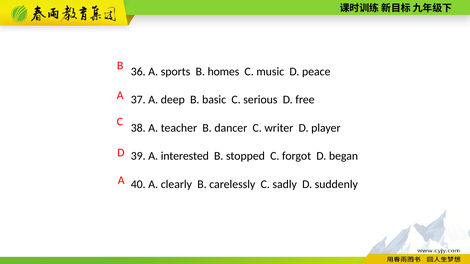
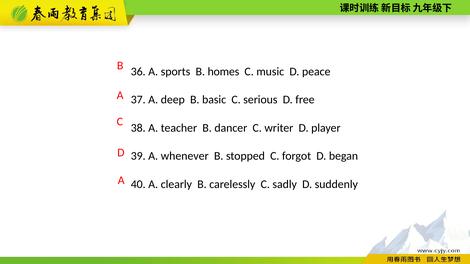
interested: interested -> whenever
